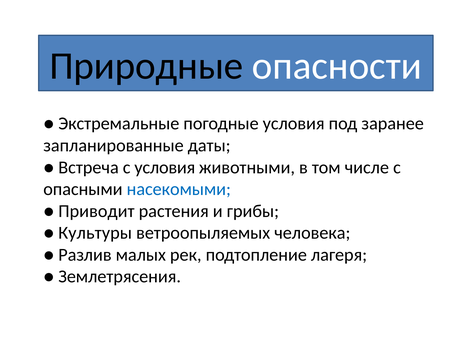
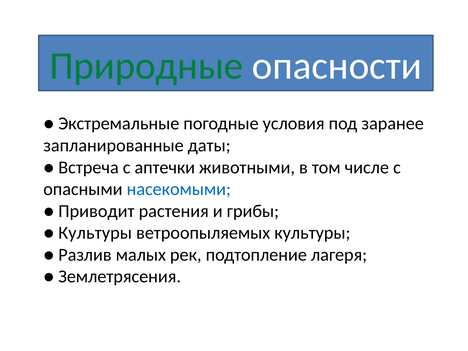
Природные colour: black -> green
с условия: условия -> аптечки
ветроопыляемых человека: человека -> культуры
